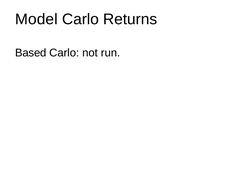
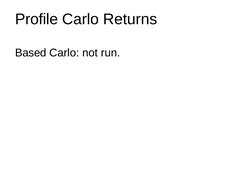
Model: Model -> Profile
